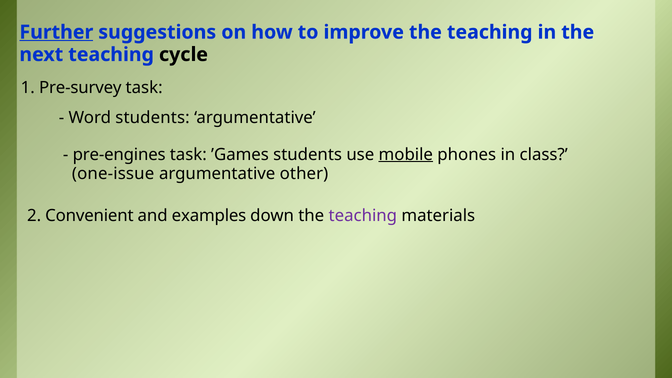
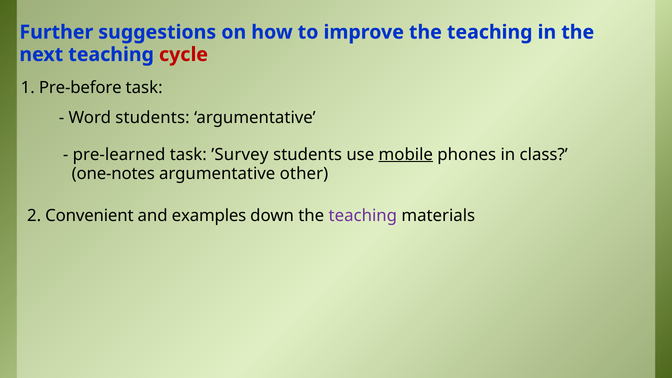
Further underline: present -> none
cycle colour: black -> red
Pre-survey: Pre-survey -> Pre-before
pre-engines: pre-engines -> pre-learned
’Games: ’Games -> ’Survey
one-issue: one-issue -> one-notes
